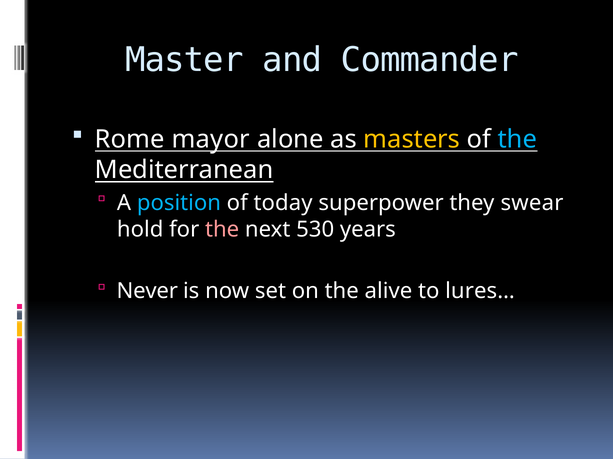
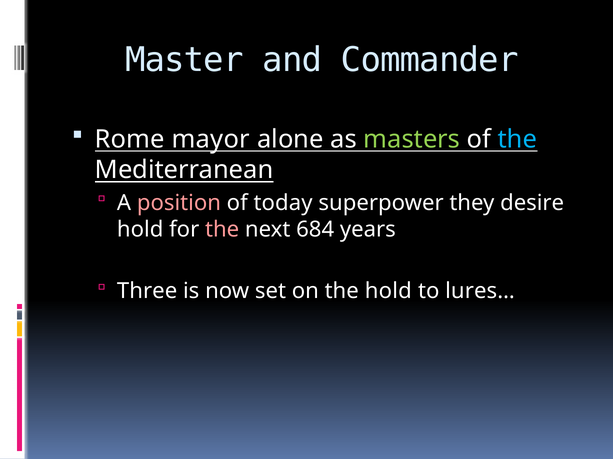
masters colour: yellow -> light green
position colour: light blue -> pink
swear: swear -> desire
530: 530 -> 684
Never: Never -> Three
the alive: alive -> hold
